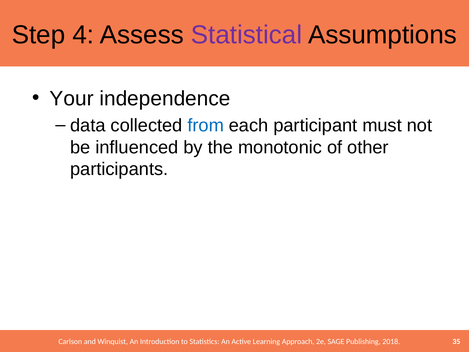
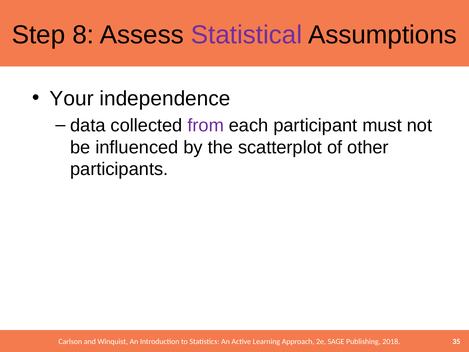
4: 4 -> 8
from colour: blue -> purple
monotonic: monotonic -> scatterplot
